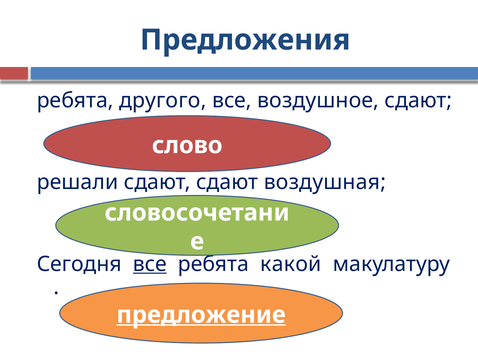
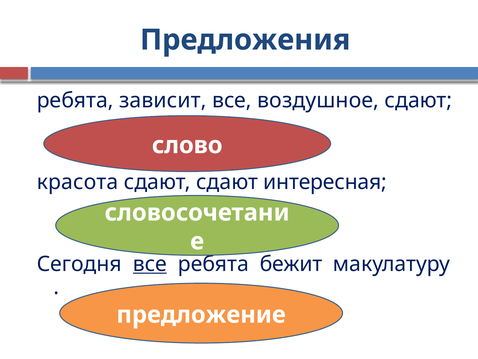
другого: другого -> зависит
решали: решали -> красота
воздушная: воздушная -> интересная
какой: какой -> бежит
предложение underline: present -> none
